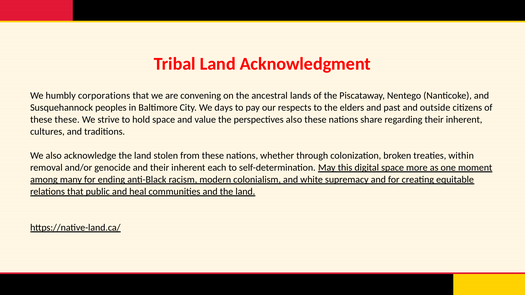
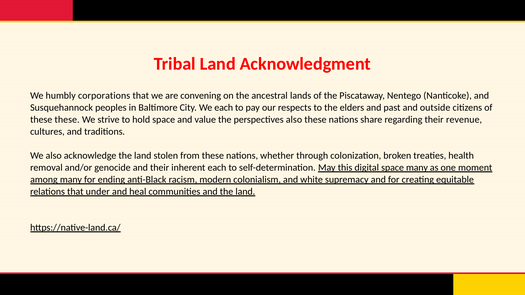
We days: days -> each
regarding their inherent: inherent -> revenue
within: within -> health
space more: more -> many
public: public -> under
